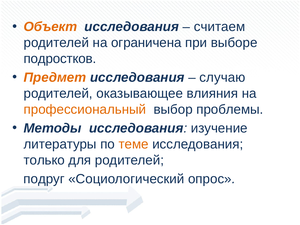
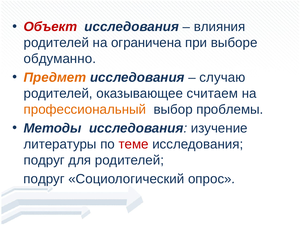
Объект colour: orange -> red
считаем: считаем -> влияния
подростков: подростков -> обдуманно
влияния: влияния -> считаем
теме colour: orange -> red
только at (44, 160): только -> подруг
